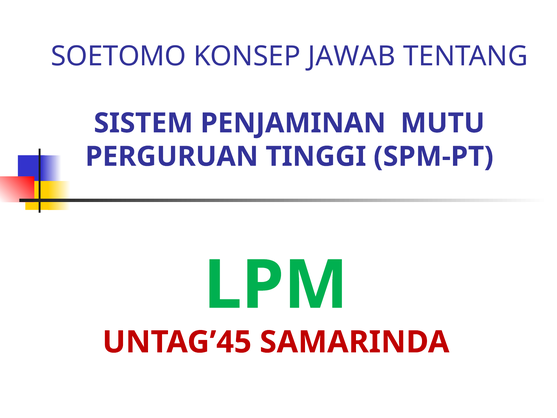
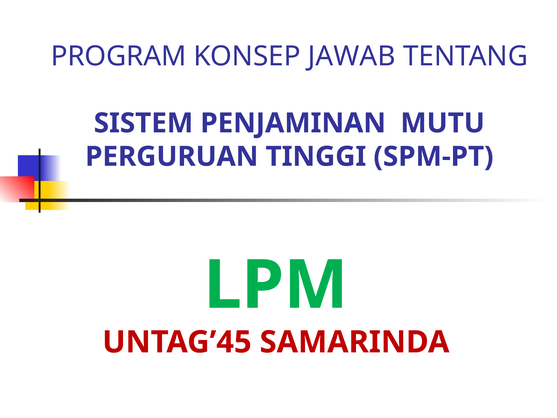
SOETOMO: SOETOMO -> PROGRAM
